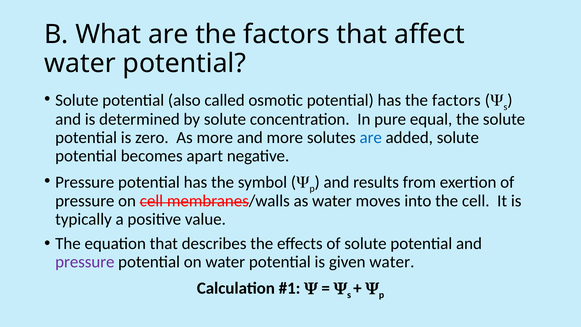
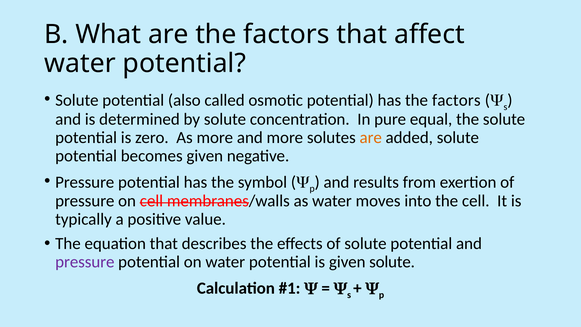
are at (371, 137) colour: blue -> orange
becomes apart: apart -> given
given water: water -> solute
